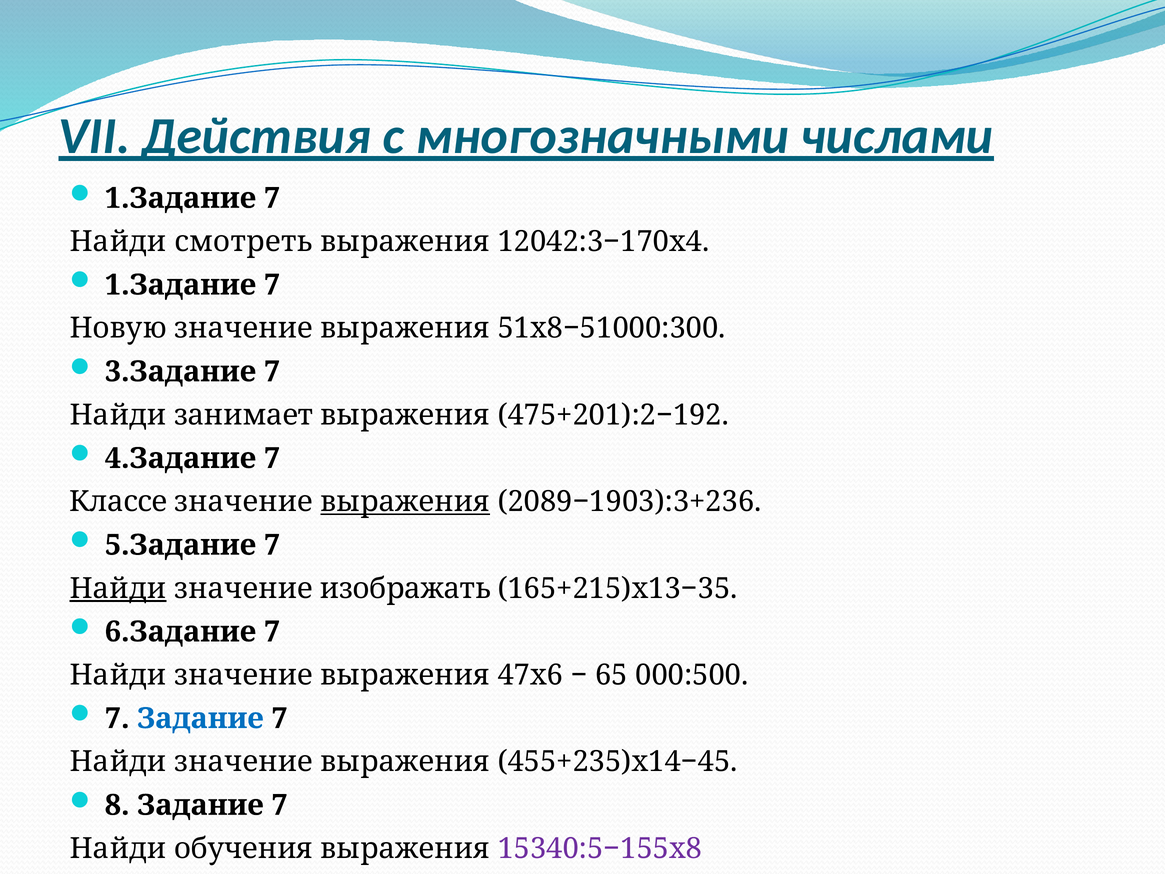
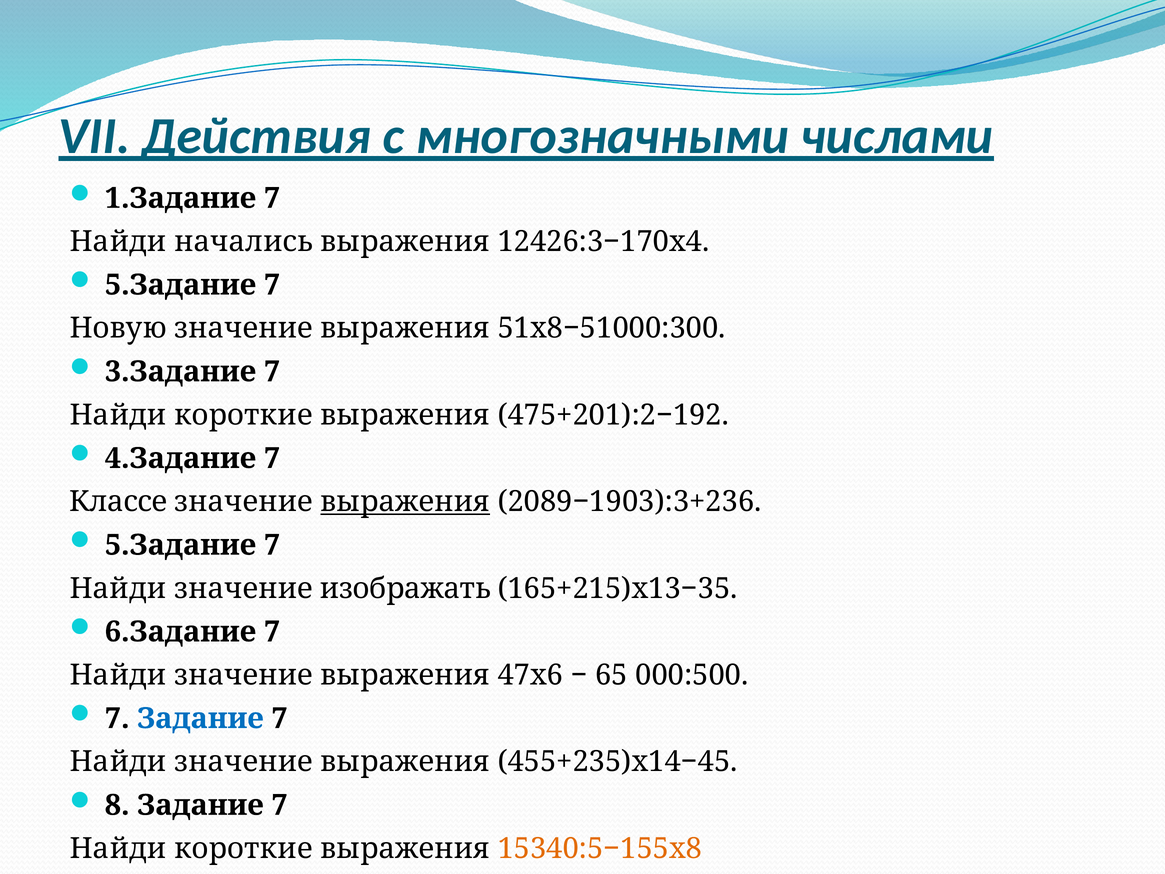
смотреть: смотреть -> начались
12042:3−170х4: 12042:3−170х4 -> 12426:3−170х4
1.Задание at (180, 285): 1.Задание -> 5.Задание
занимает at (244, 415): занимает -> короткие
Найди at (118, 588) underline: present -> none
обучения at (244, 848): обучения -> короткие
15340:5−155х8 colour: purple -> orange
